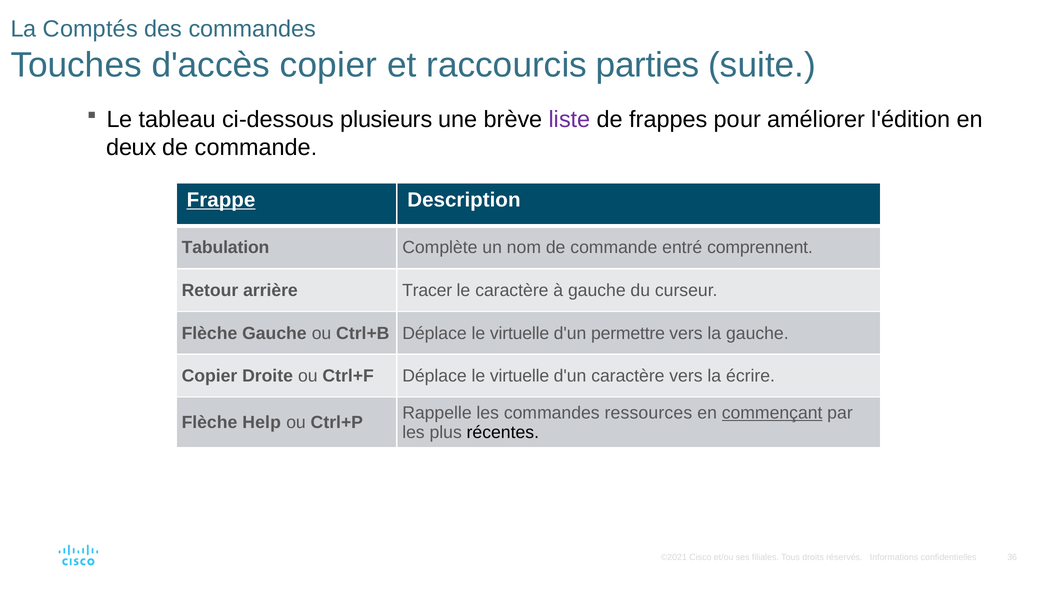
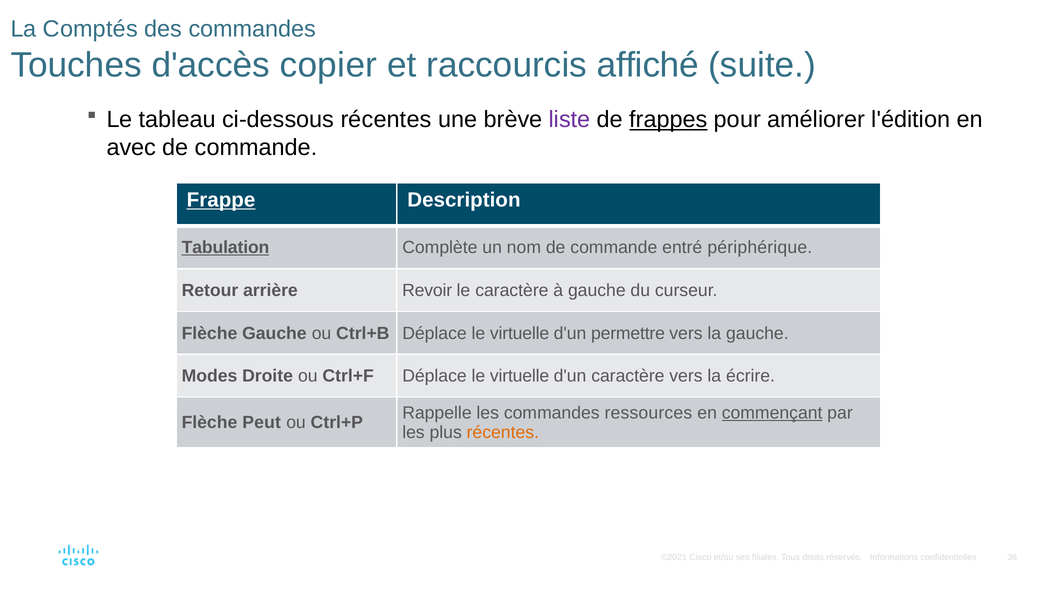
parties: parties -> affiché
ci-dessous plusieurs: plusieurs -> récentes
frappes underline: none -> present
deux: deux -> avec
Tabulation underline: none -> present
comprennent: comprennent -> périphérique
Tracer: Tracer -> Revoir
Copier at (209, 376): Copier -> Modes
Help: Help -> Peut
récentes at (503, 433) colour: black -> orange
